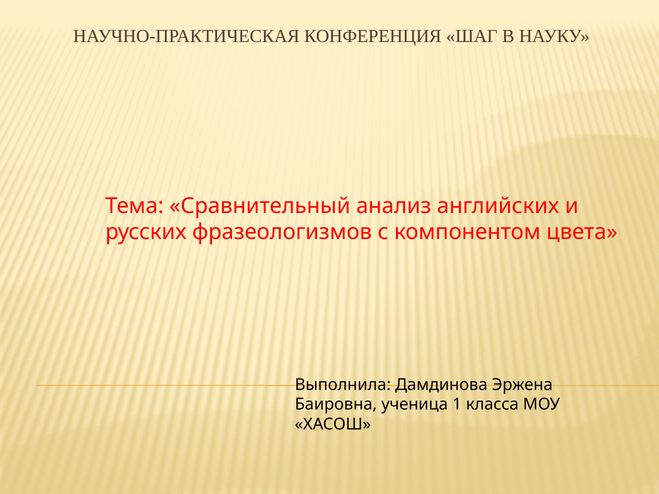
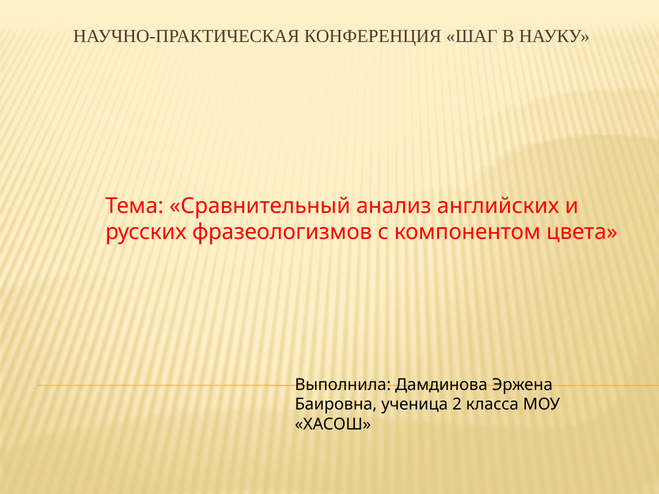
1: 1 -> 2
